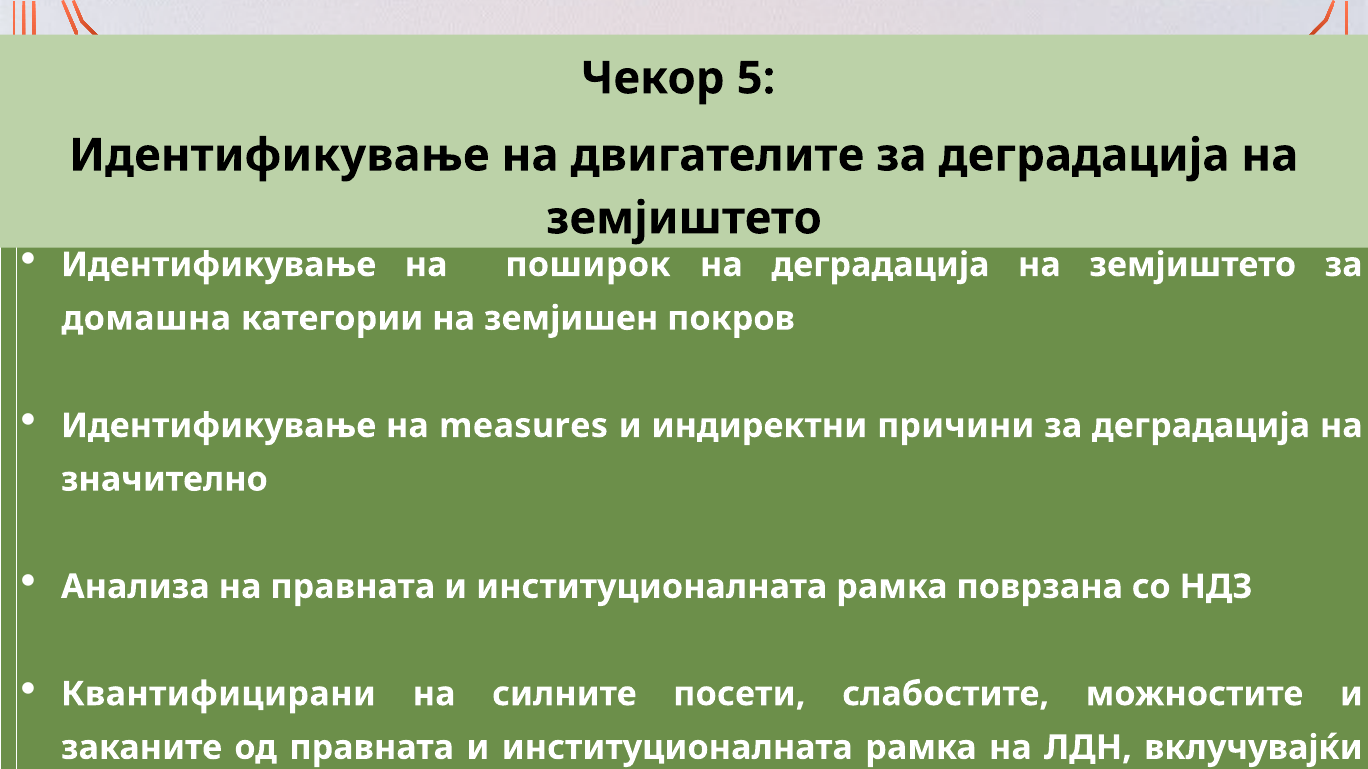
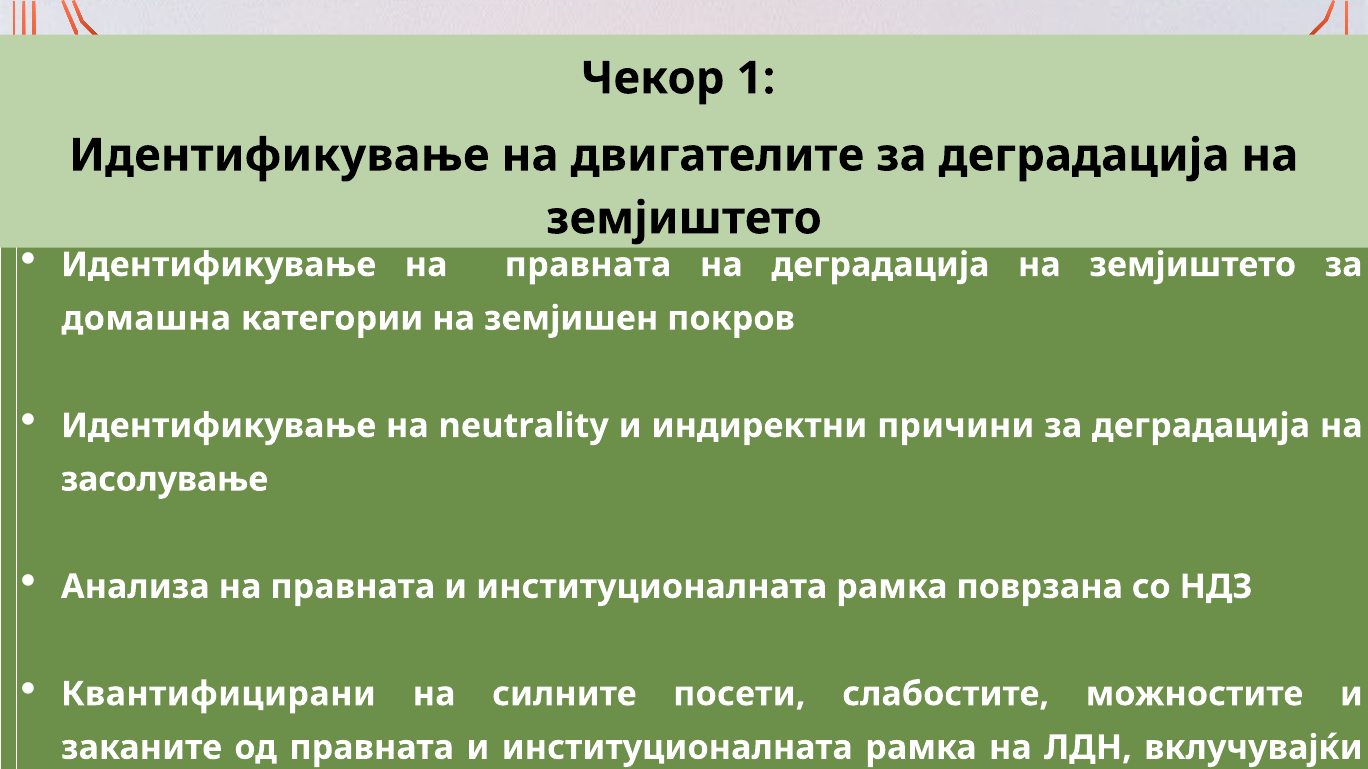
5: 5 -> 1
Идентификување на поширок: поширок -> правната
measures: measures -> neutrality
значително: значително -> засолување
